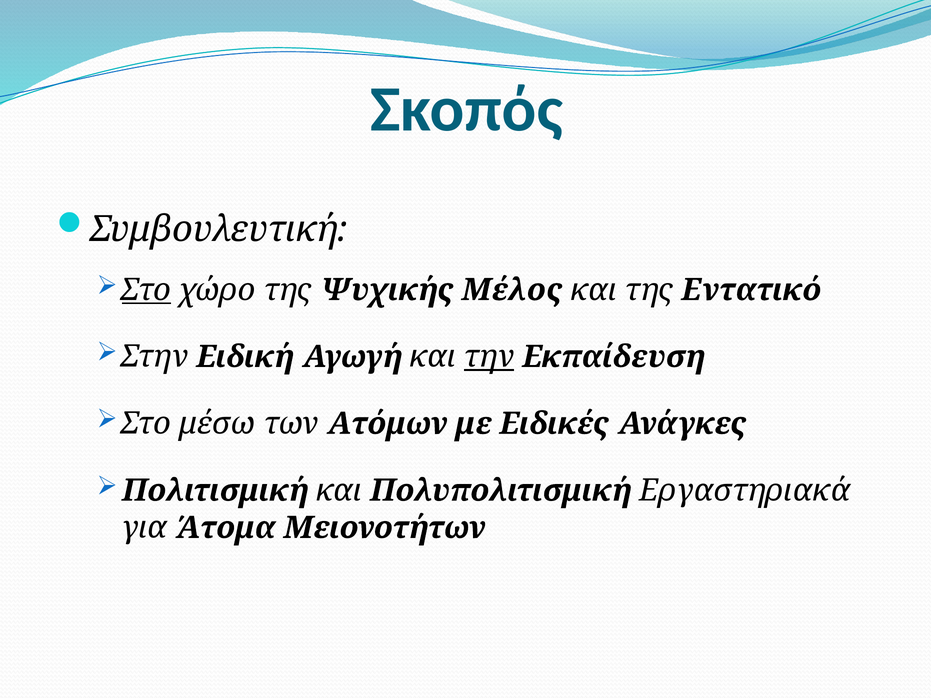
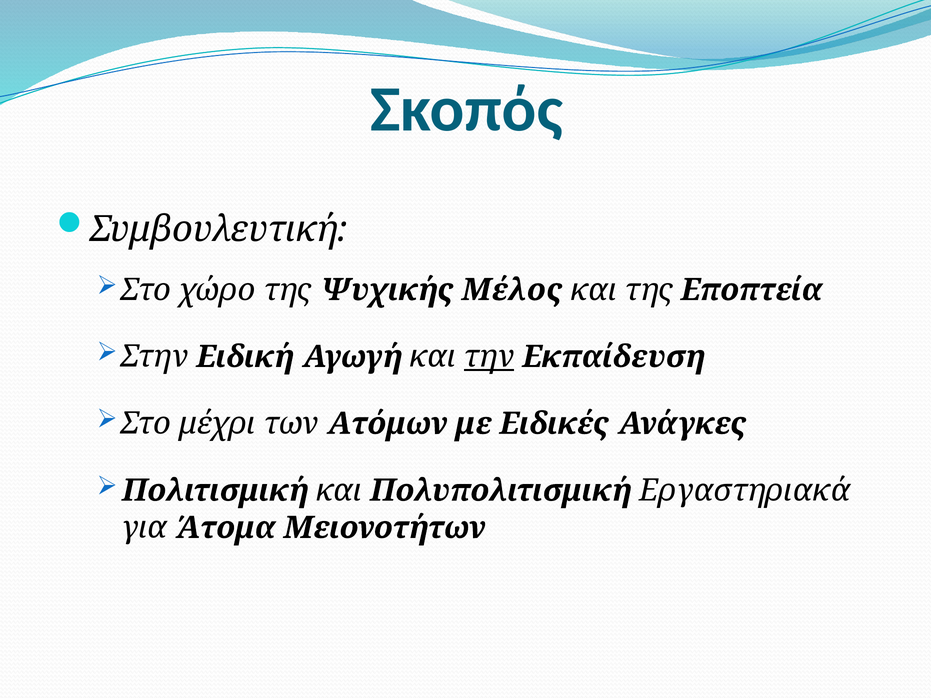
Στο at (147, 290) underline: present -> none
Εντατικό: Εντατικό -> Εποπτεία
μέσω: μέσω -> μέχρι
